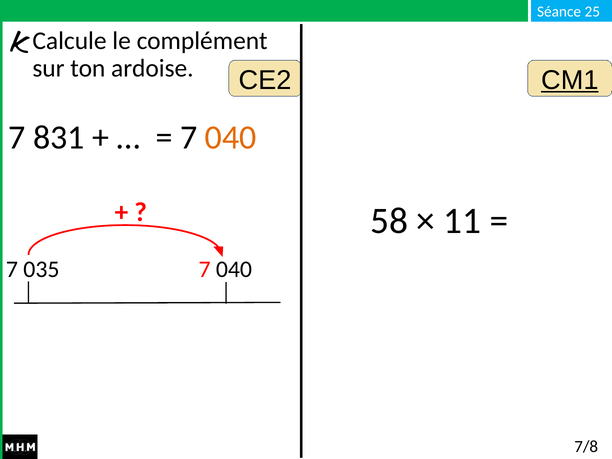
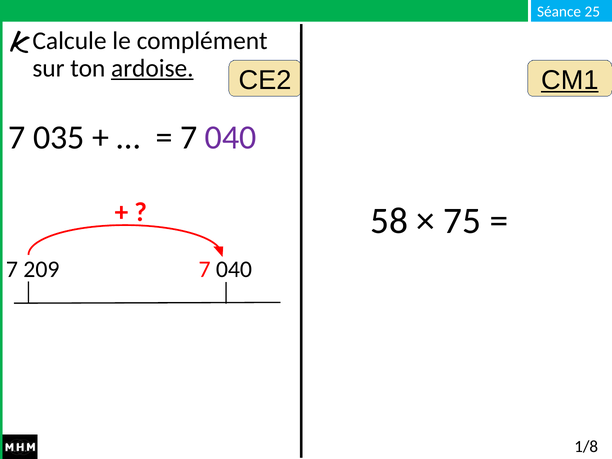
ardoise underline: none -> present
831: 831 -> 035
040 at (231, 137) colour: orange -> purple
11: 11 -> 75
035: 035 -> 209
7/8: 7/8 -> 1/8
